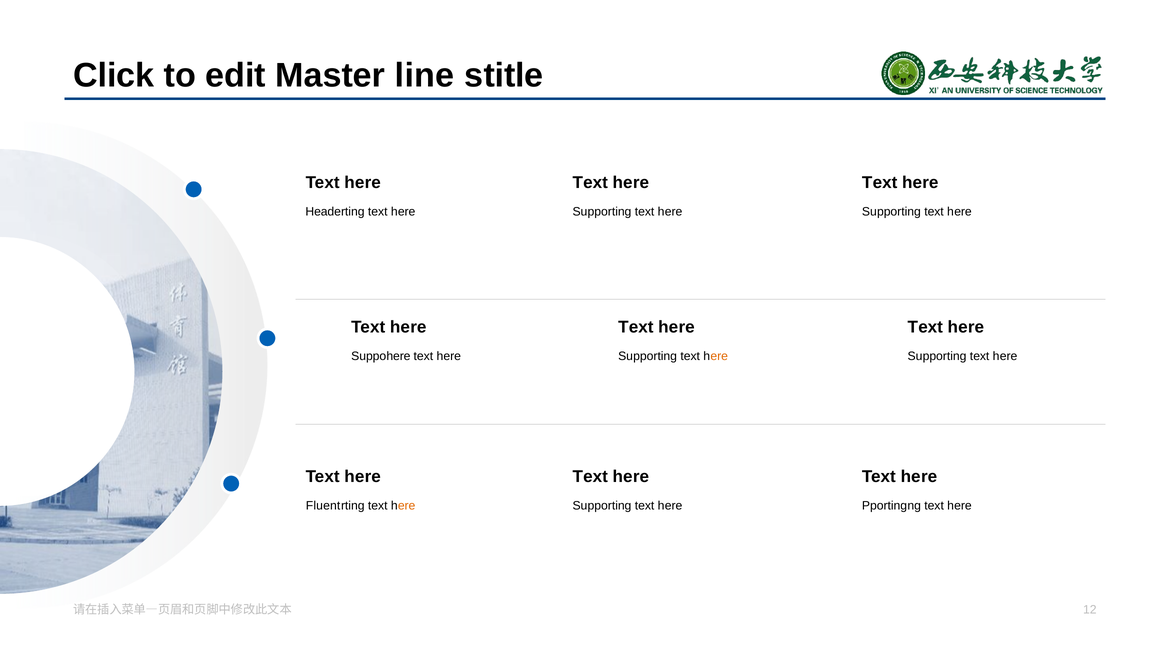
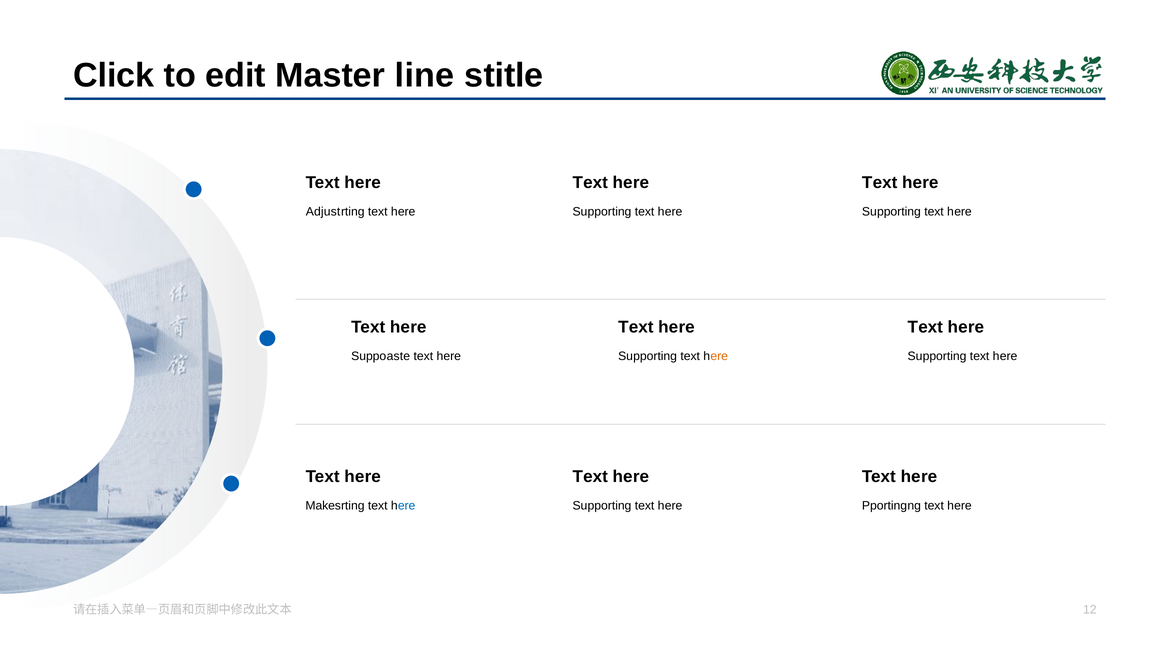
Heade: Heade -> Adjust
here: here -> aste
Fluent: Fluent -> Makes
ere at (407, 506) colour: orange -> blue
